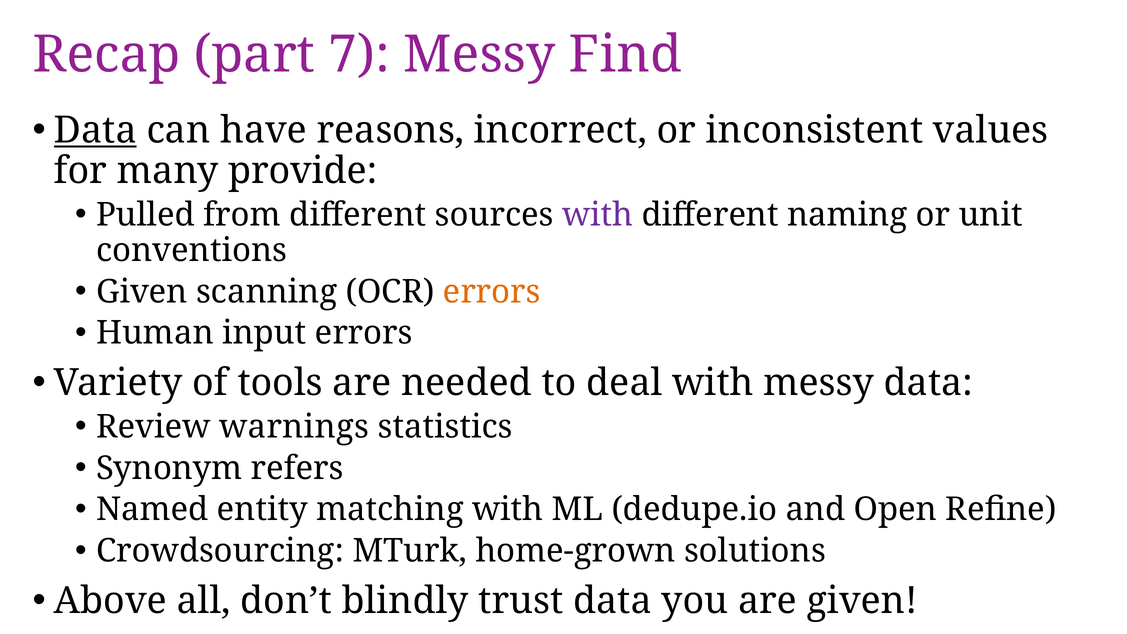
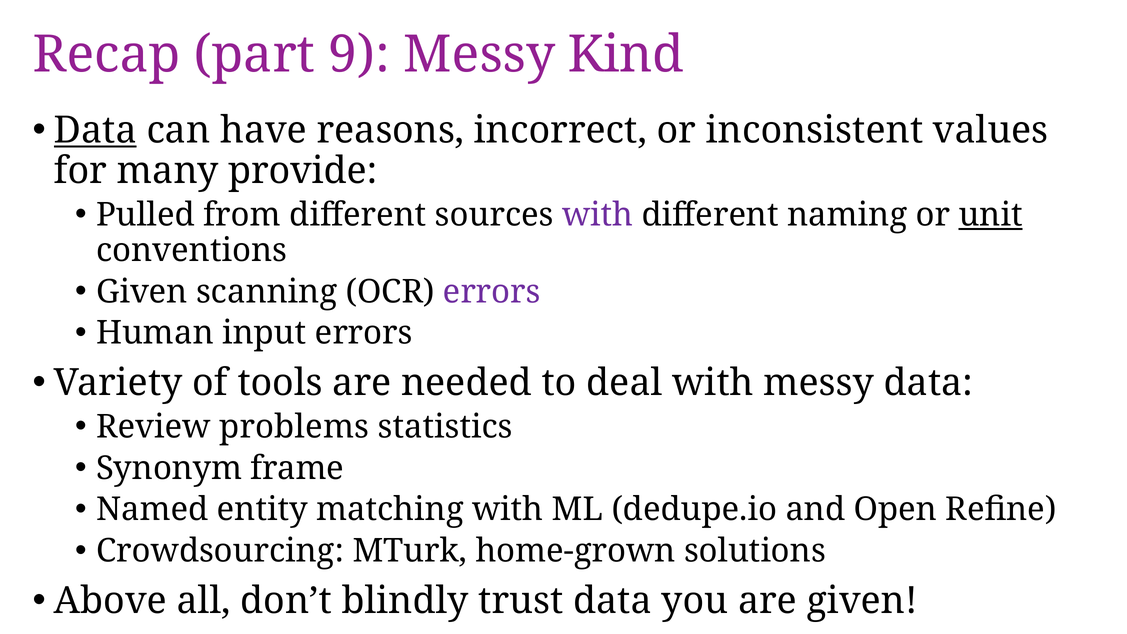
7: 7 -> 9
Find: Find -> Kind
unit underline: none -> present
errors at (492, 292) colour: orange -> purple
warnings: warnings -> problems
refers: refers -> frame
